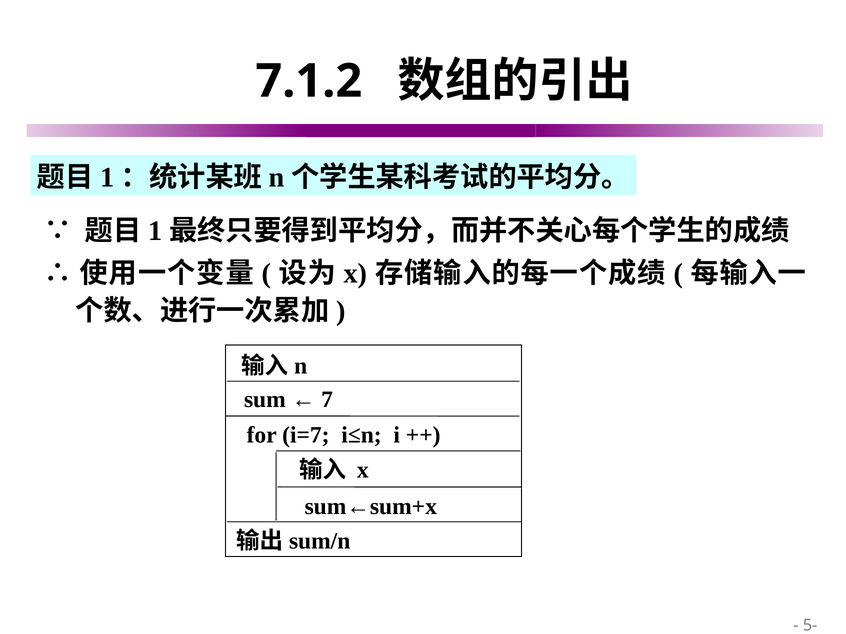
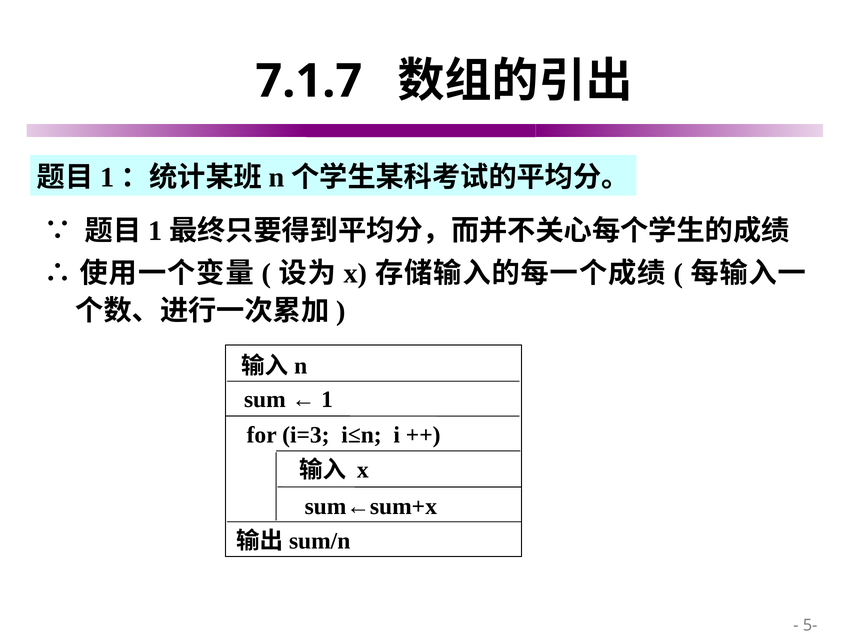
7.1.2: 7.1.2 -> 7.1.7
7: 7 -> 1
i=7: i=7 -> i=3
